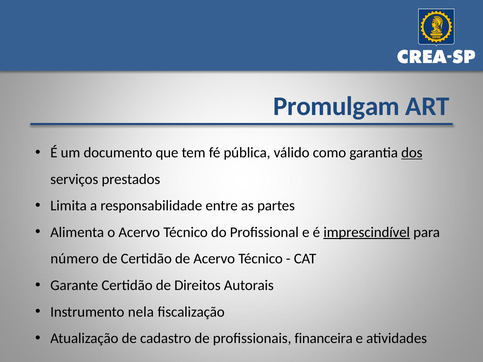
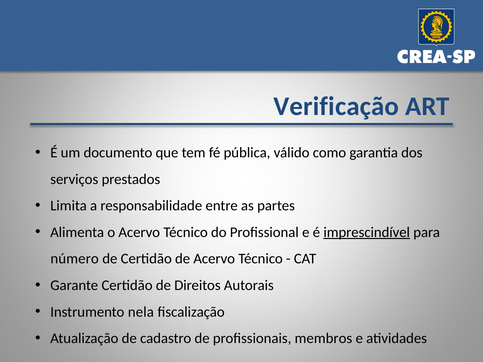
Promulgam: Promulgam -> Verificação
dos underline: present -> none
financeira: financeira -> membros
